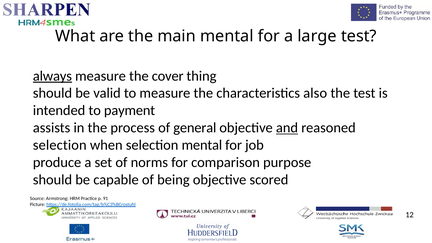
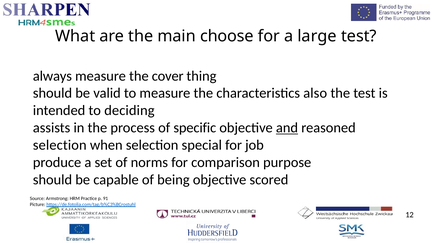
main mental: mental -> choose
always underline: present -> none
payment: payment -> deciding
general: general -> specific
selection mental: mental -> special
